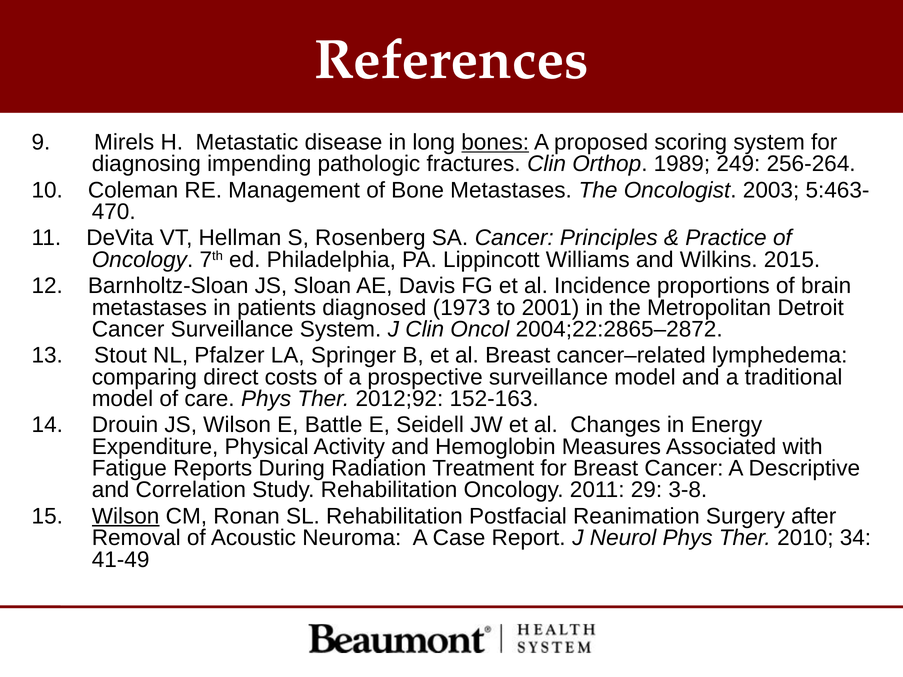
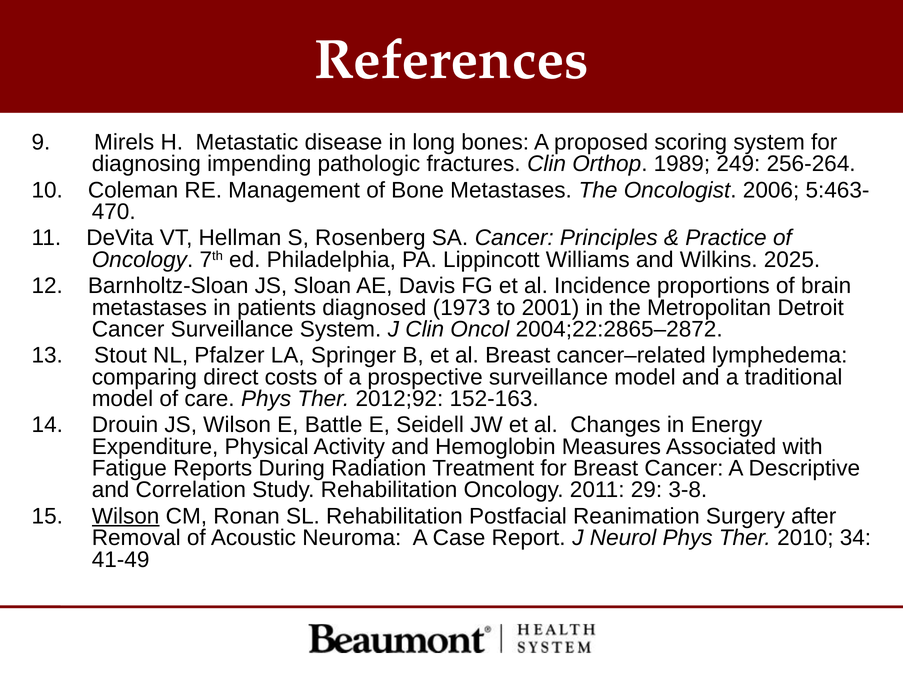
bones underline: present -> none
2003: 2003 -> 2006
2015: 2015 -> 2025
